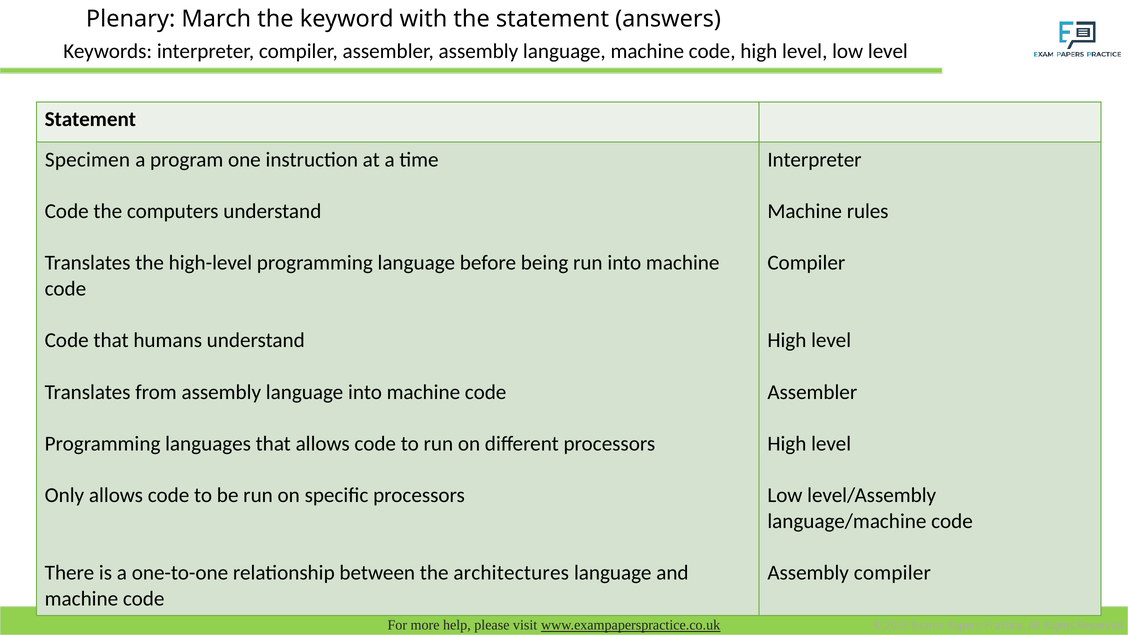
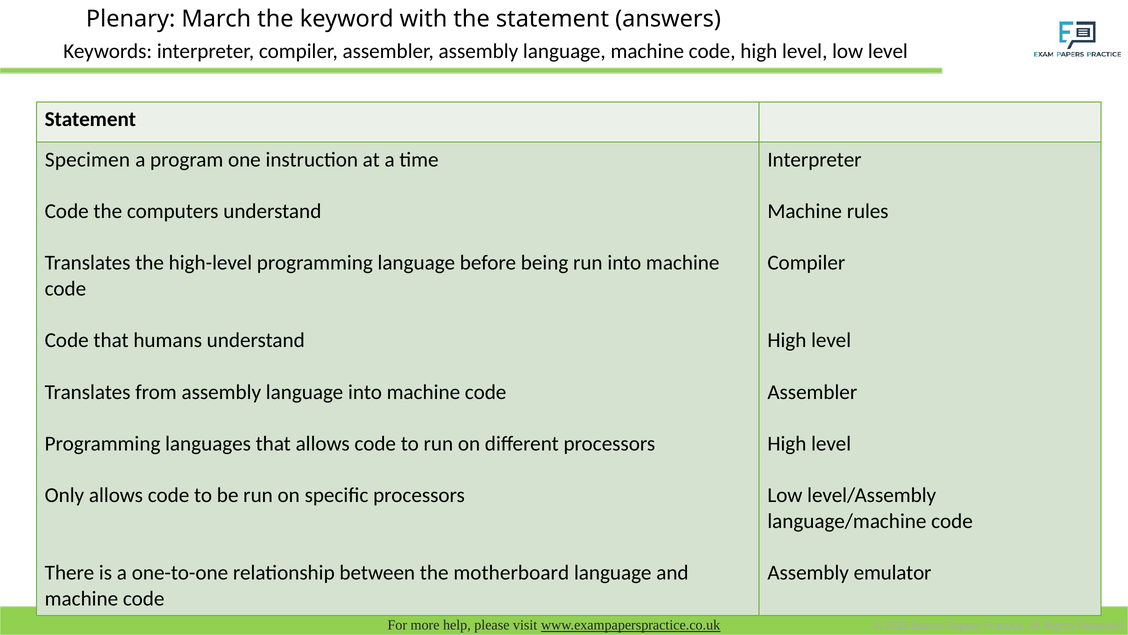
architectures: architectures -> motherboard
Assembly compiler: compiler -> emulator
